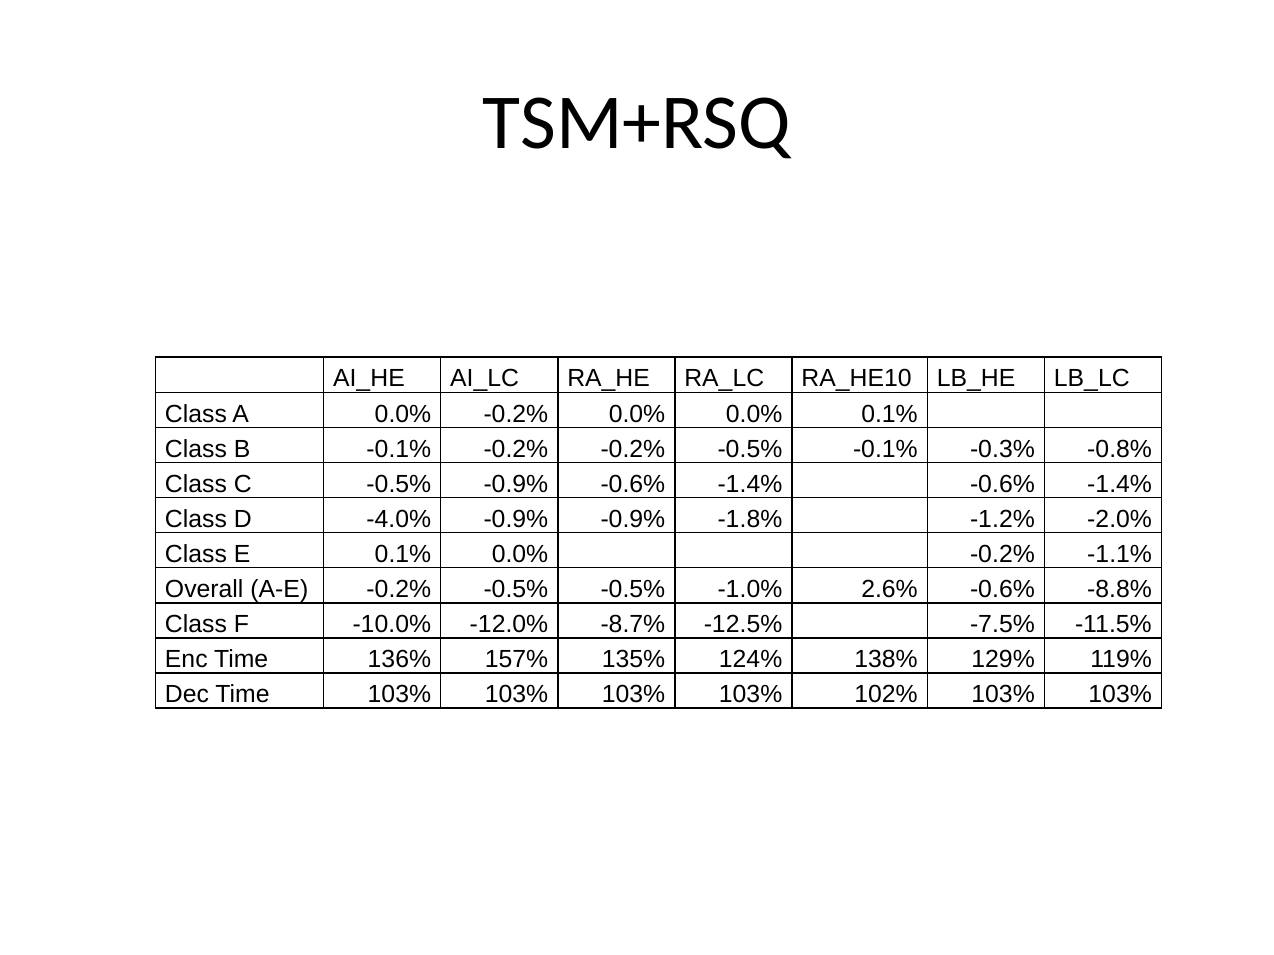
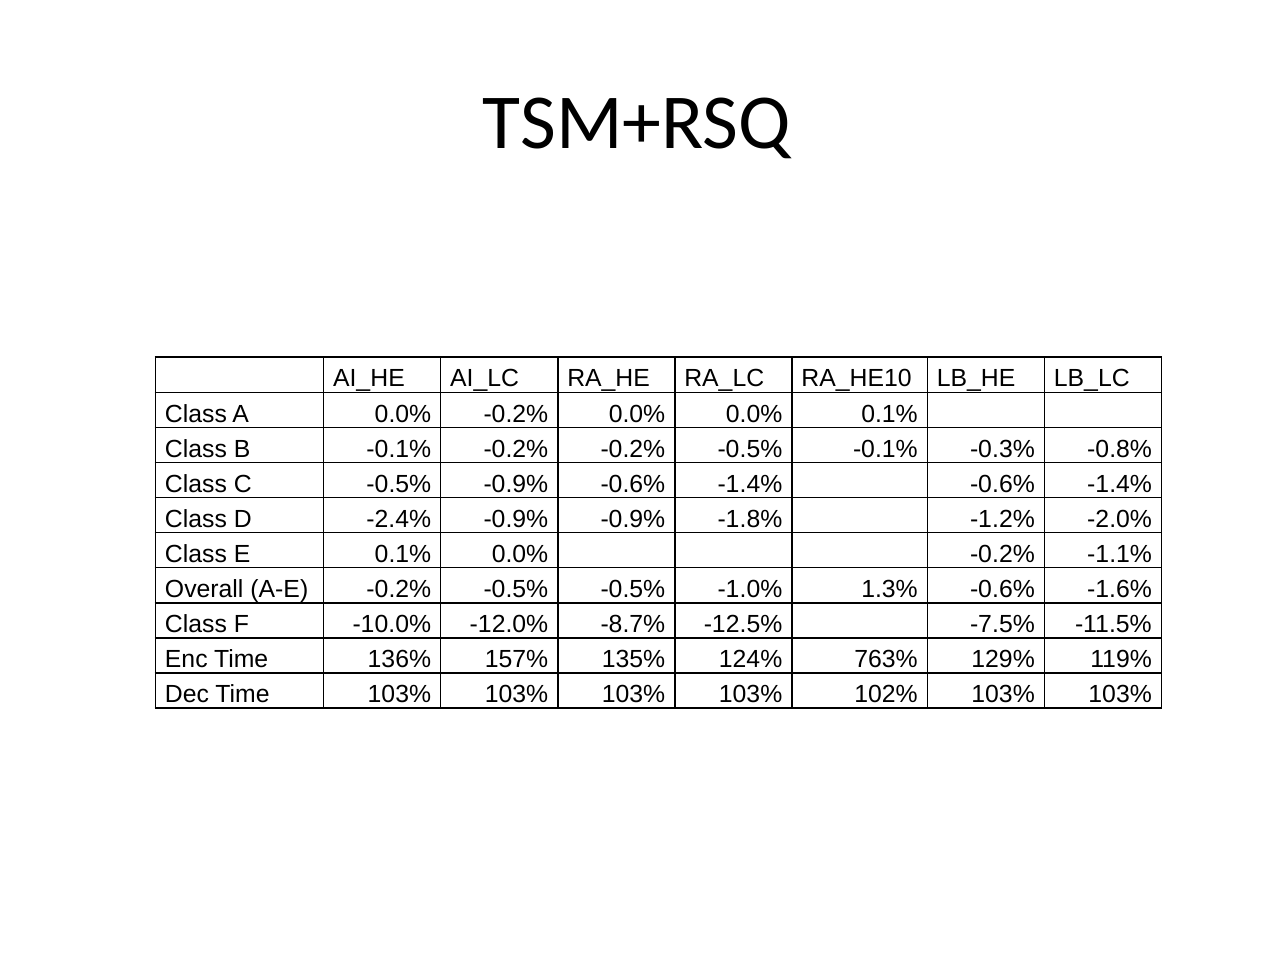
-4.0%: -4.0% -> -2.4%
2.6%: 2.6% -> 1.3%
-8.8%: -8.8% -> -1.6%
138%: 138% -> 763%
